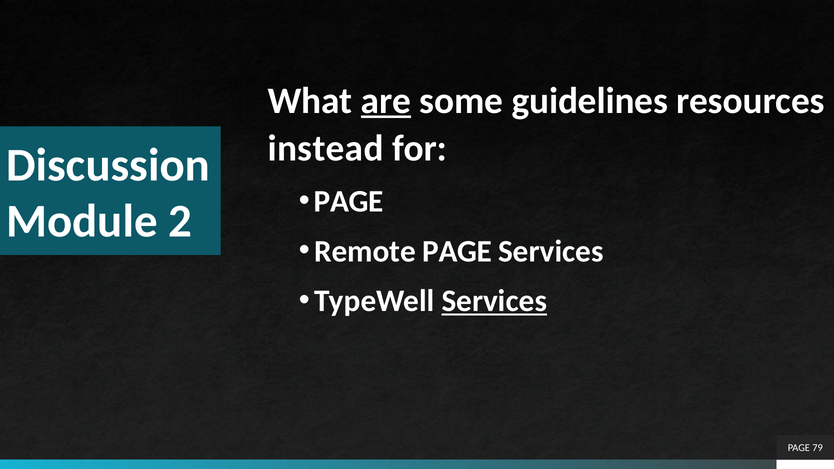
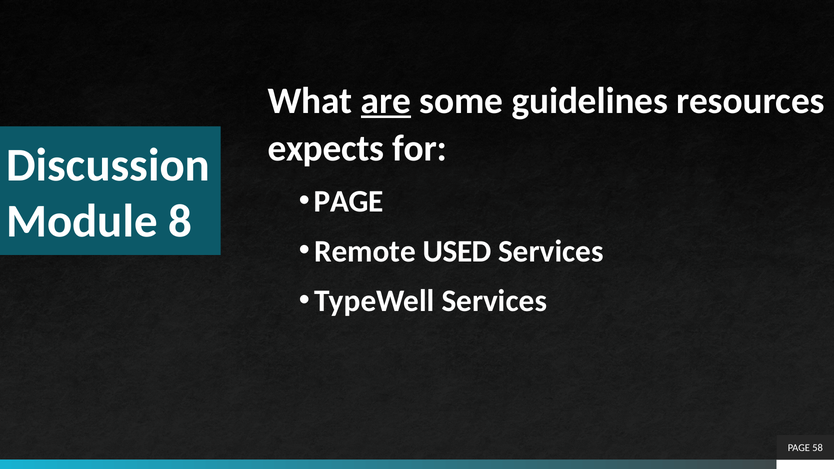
instead: instead -> expects
2: 2 -> 8
Remote PAGE: PAGE -> USED
Services at (494, 301) underline: present -> none
79: 79 -> 58
